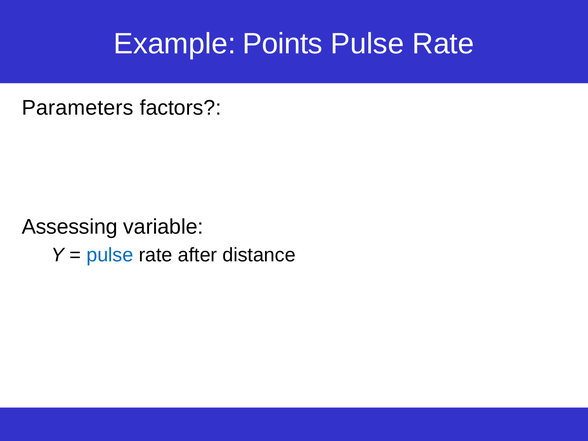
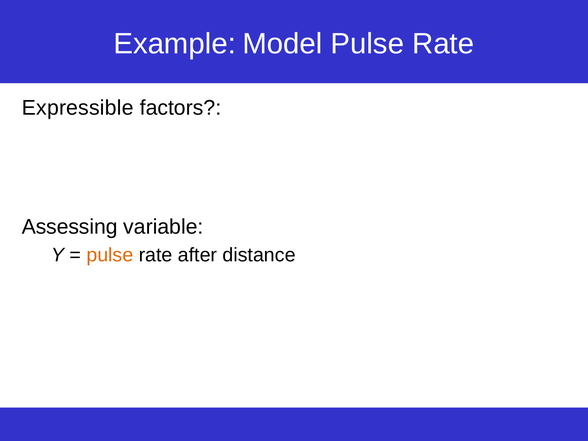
Points: Points -> Model
Parameters: Parameters -> Expressible
pulse at (110, 255) colour: blue -> orange
